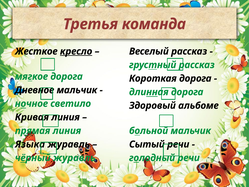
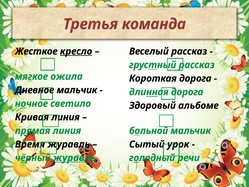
мягкое дорога: дорога -> ожила
Языка: Языка -> Время
Сытый речи: речи -> урок
журавль at (74, 158) underline: none -> present
